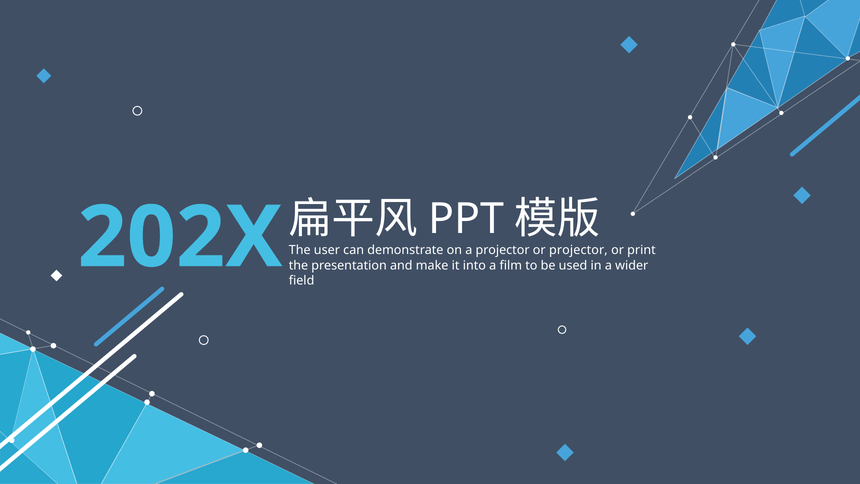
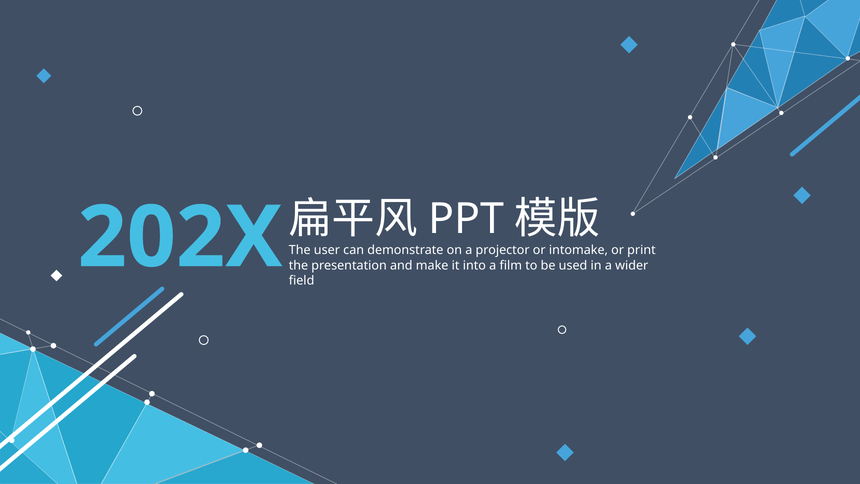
or projector: projector -> intomake
